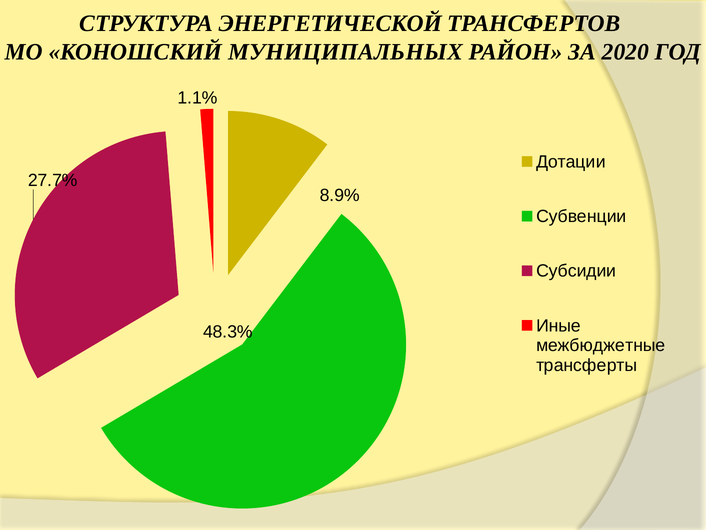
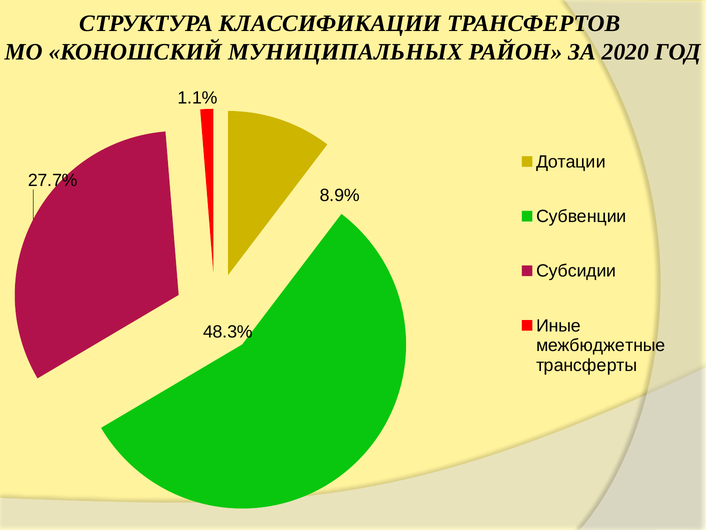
ЭНЕРГЕТИЧЕСКОЙ: ЭНЕРГЕТИЧЕСКОЙ -> КЛАССИФИКАЦИИ
